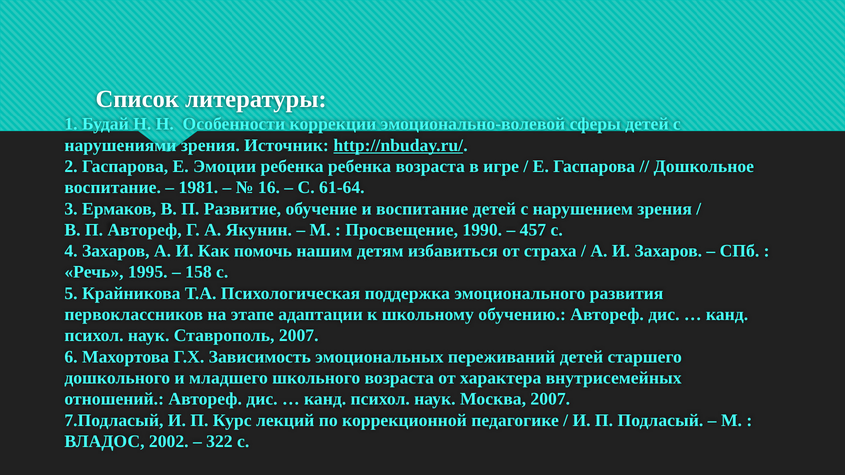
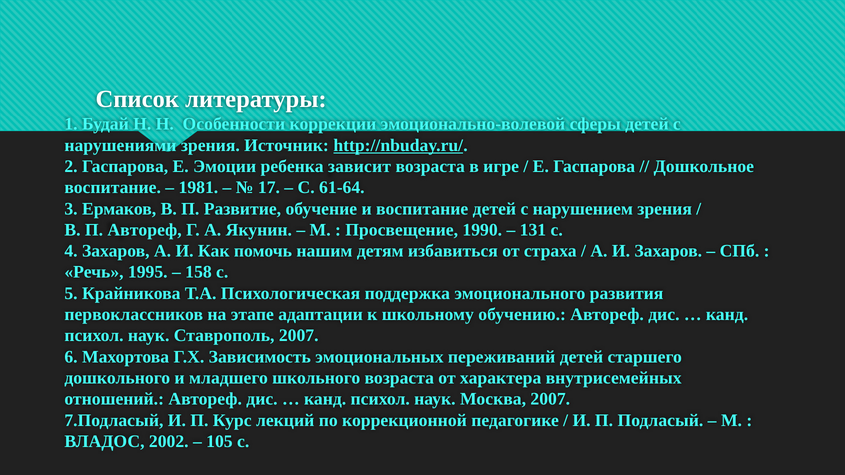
ребенка ребенка: ребенка -> зависит
16: 16 -> 17
457: 457 -> 131
322: 322 -> 105
